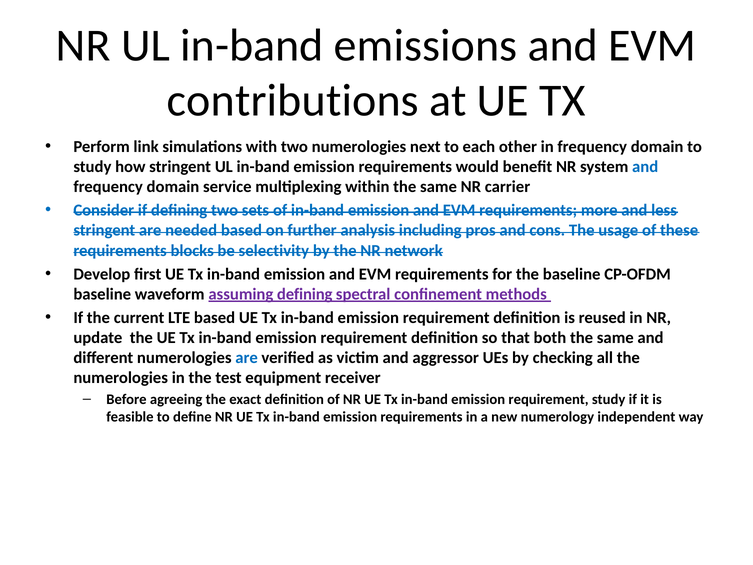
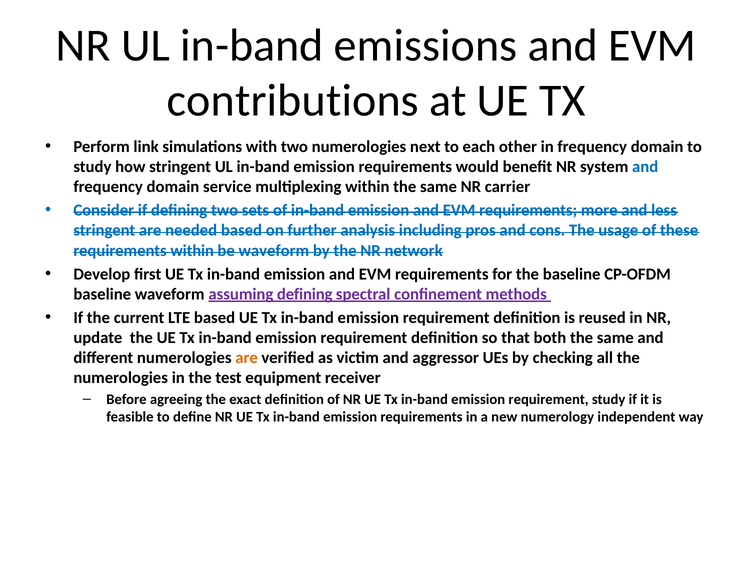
requirements blocks: blocks -> within
be selectivity: selectivity -> waveform
are at (247, 357) colour: blue -> orange
